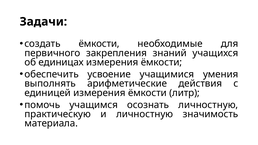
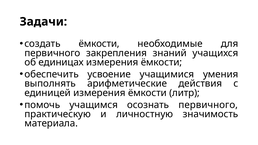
осознать личностную: личностную -> первичного
